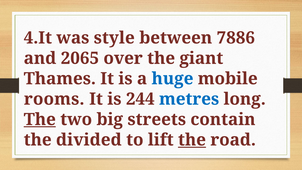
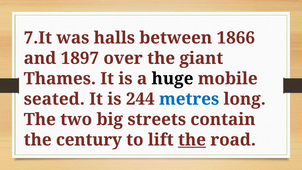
4.It: 4.It -> 7.It
style: style -> halls
7886: 7886 -> 1866
2065: 2065 -> 1897
huge colour: blue -> black
rooms: rooms -> seated
The at (40, 119) underline: present -> none
divided: divided -> century
